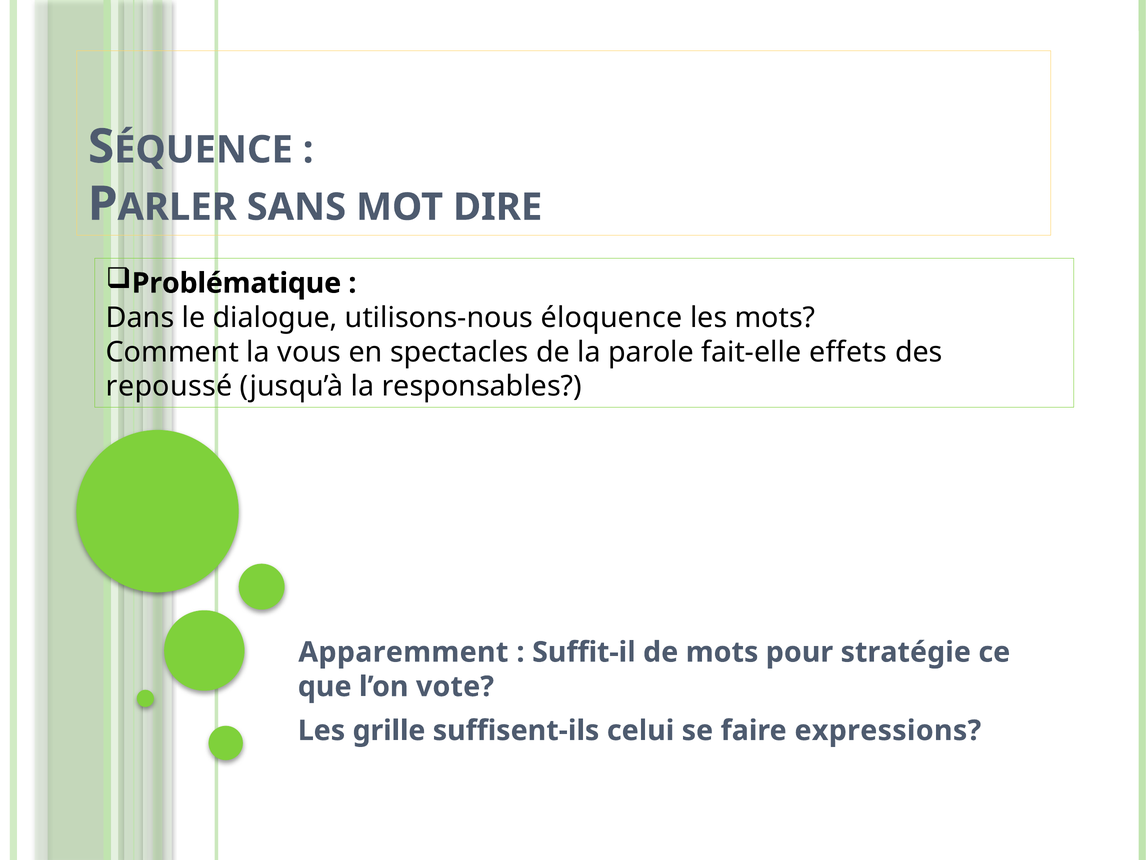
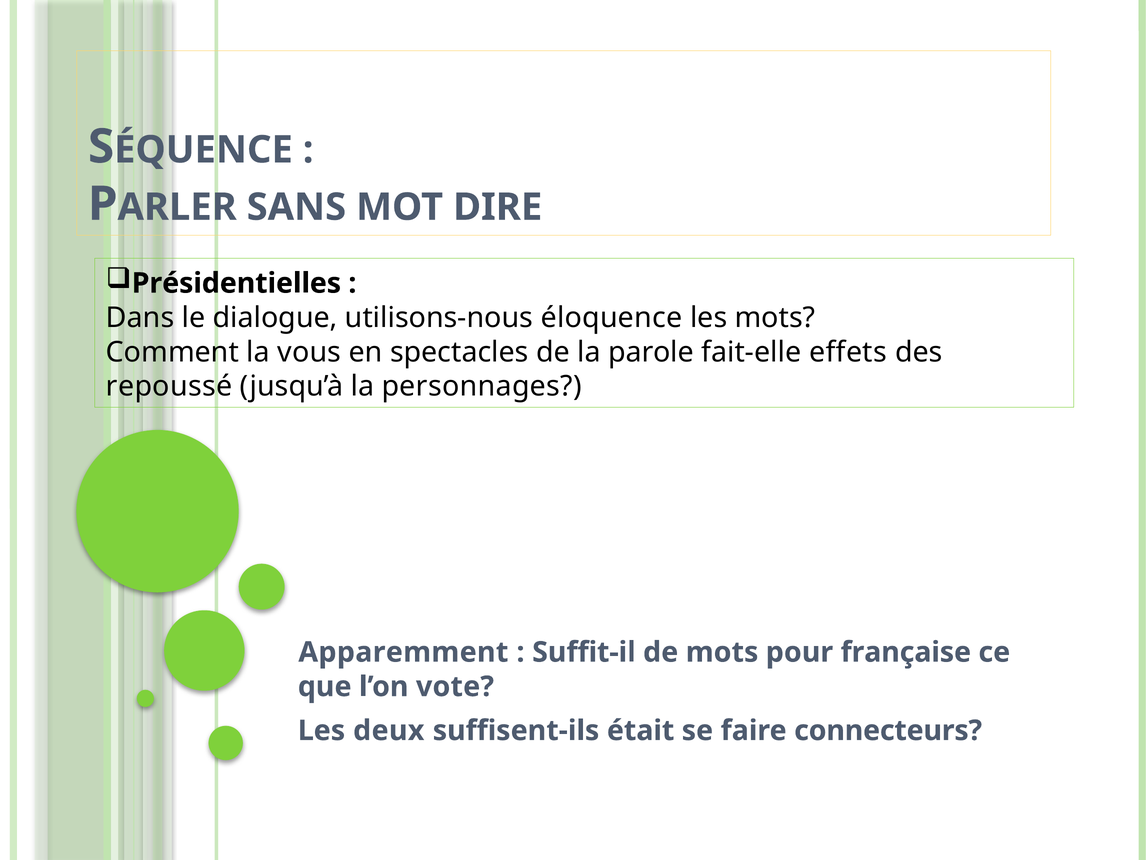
Problématique: Problématique -> Présidentielles
responsables: responsables -> personnages
stratégie: stratégie -> française
grille: grille -> deux
celui: celui -> était
expressions: expressions -> connecteurs
